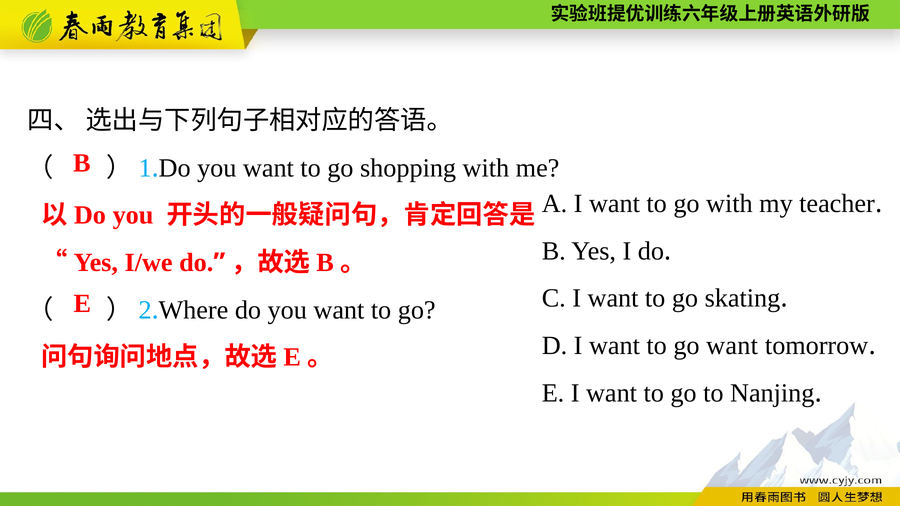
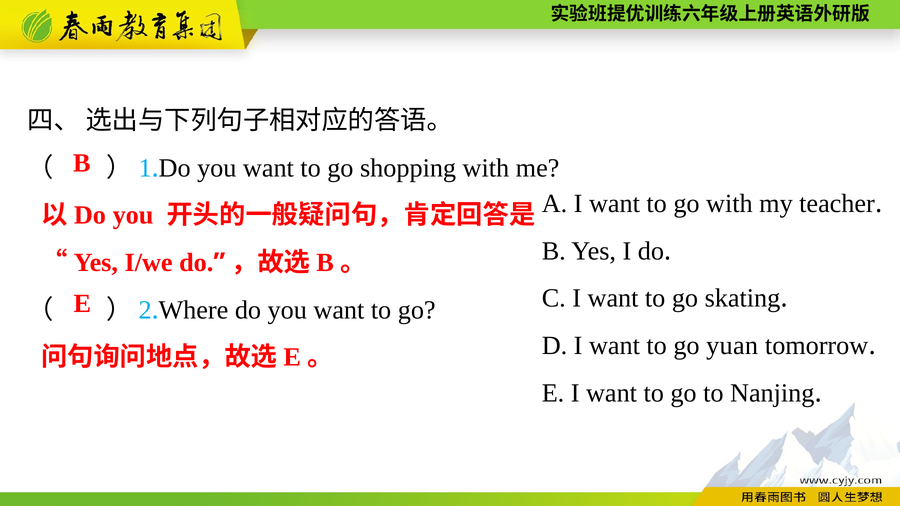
go want: want -> yuan
